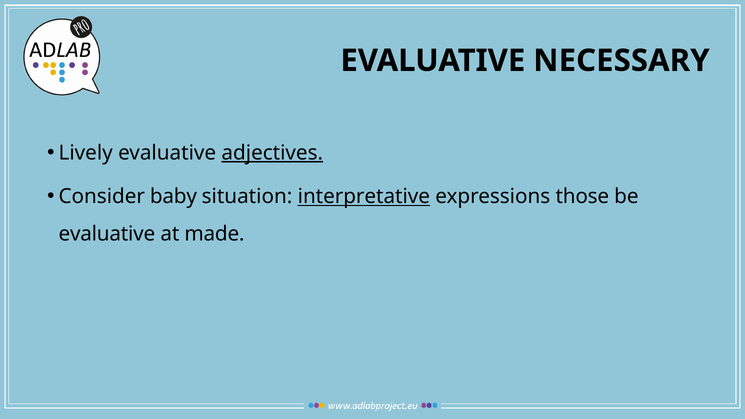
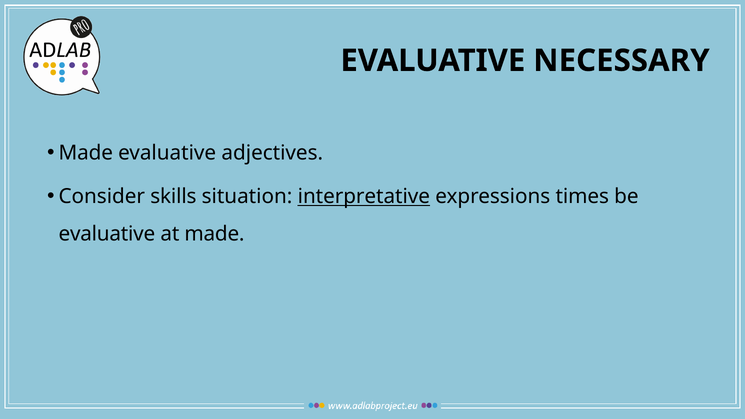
Lively at (86, 153): Lively -> Made
adjectives underline: present -> none
baby: baby -> skills
those: those -> times
